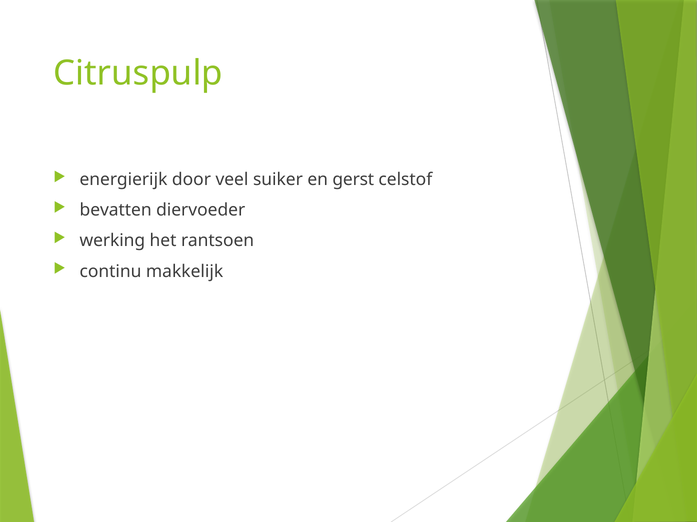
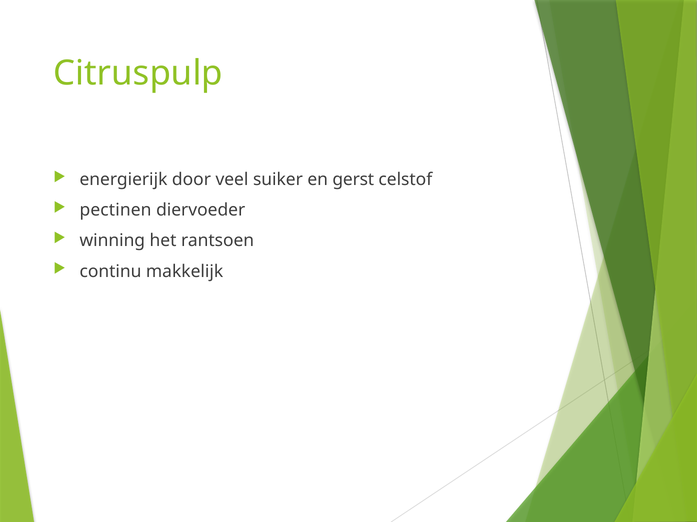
bevatten: bevatten -> pectinen
werking: werking -> winning
